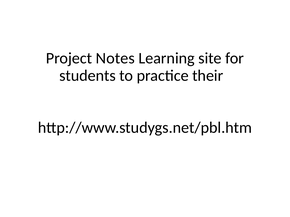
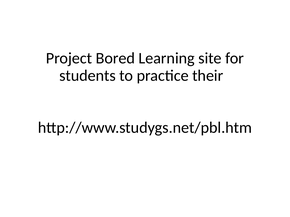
Notes: Notes -> Bored
